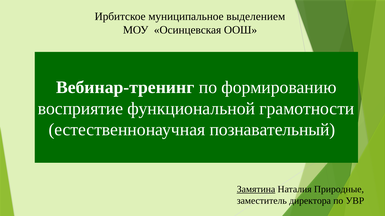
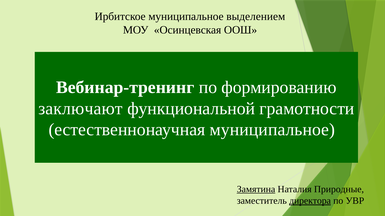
восприятие: восприятие -> заключают
естественнонаучная познавательный: познавательный -> муниципальное
директора underline: none -> present
